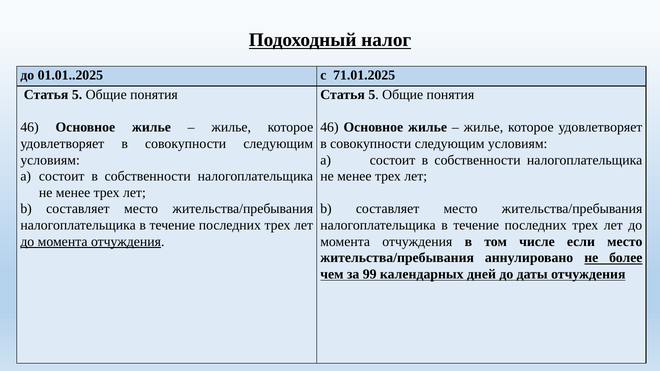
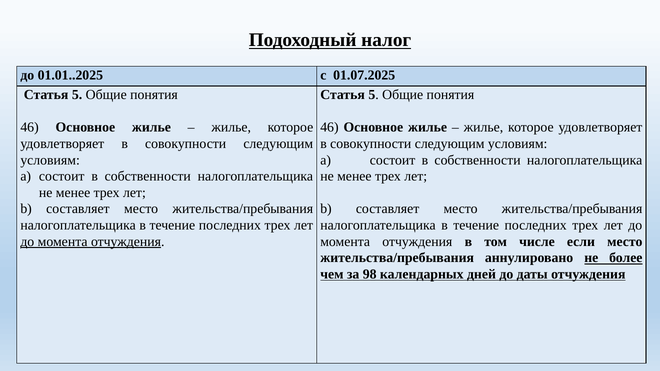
71.01.2025: 71.01.2025 -> 01.07.2025
99: 99 -> 98
